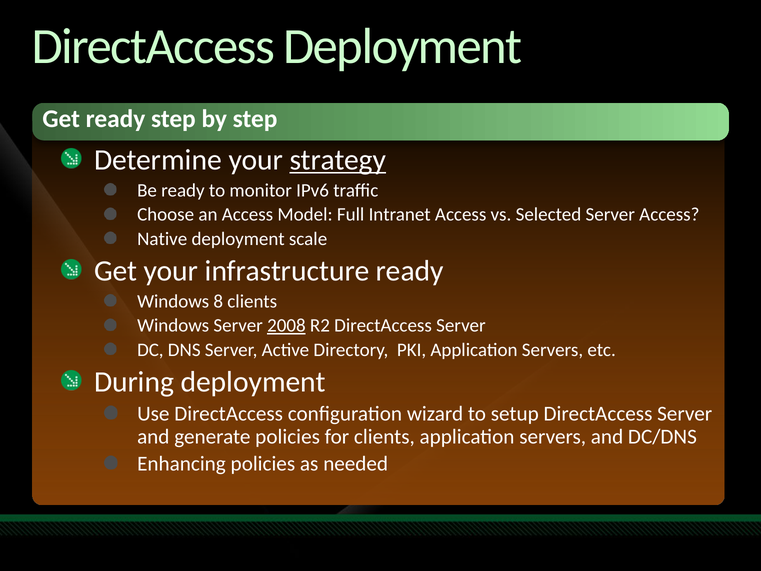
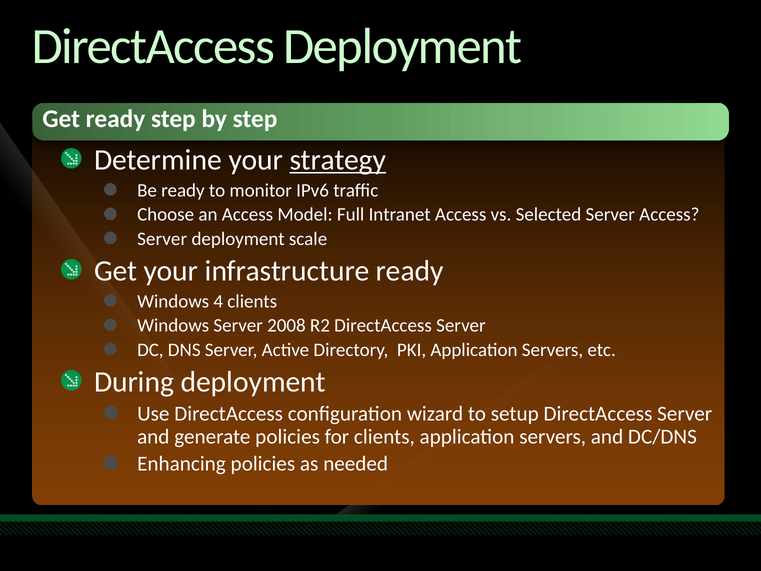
Native at (162, 239): Native -> Server
8: 8 -> 4
2008 underline: present -> none
